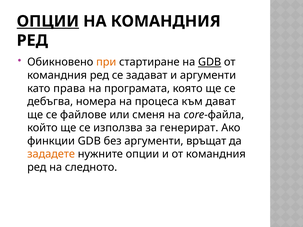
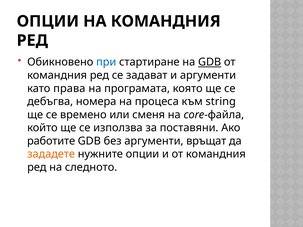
ОПЦИИ at (48, 21) underline: present -> none
при colour: orange -> blue
дават: дават -> string
файлове: файлове -> времено
генерират: генерират -> поставяни
финкции: финкции -> работите
